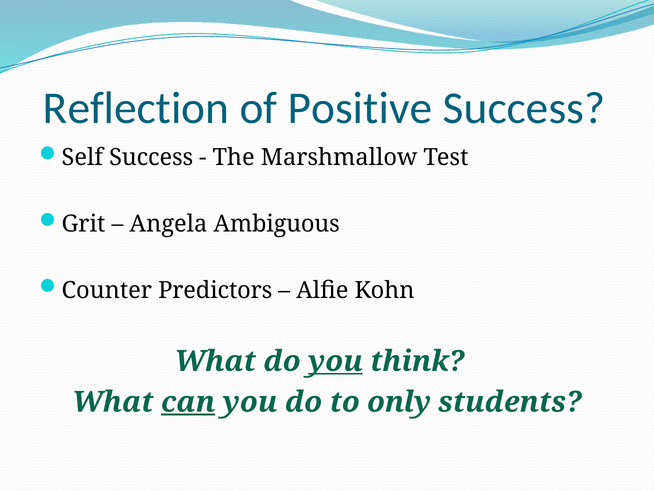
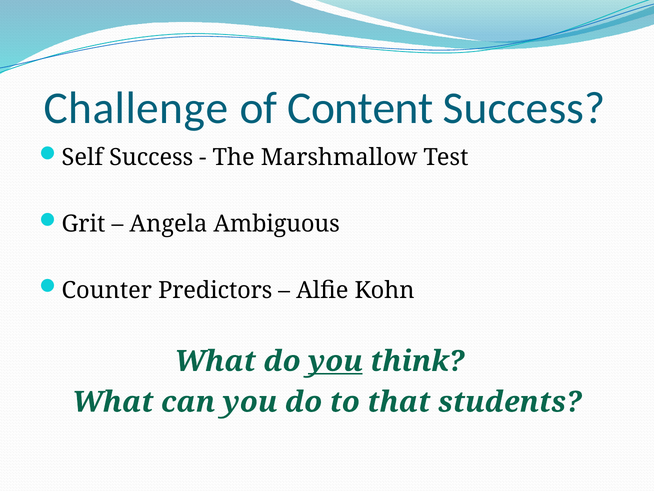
Reflection: Reflection -> Challenge
Positive: Positive -> Content
can underline: present -> none
only: only -> that
